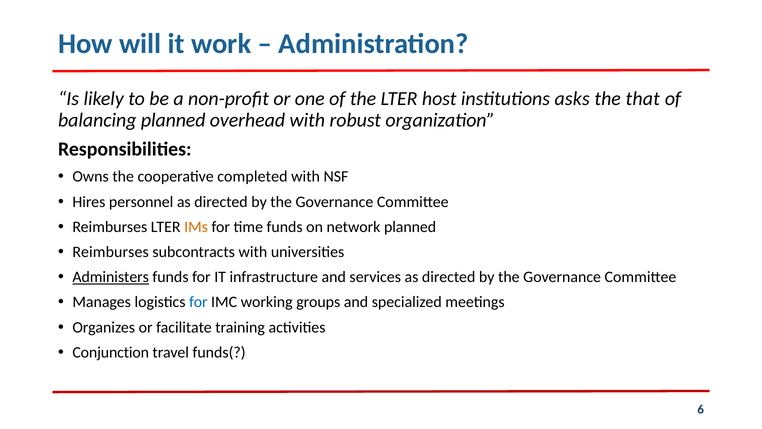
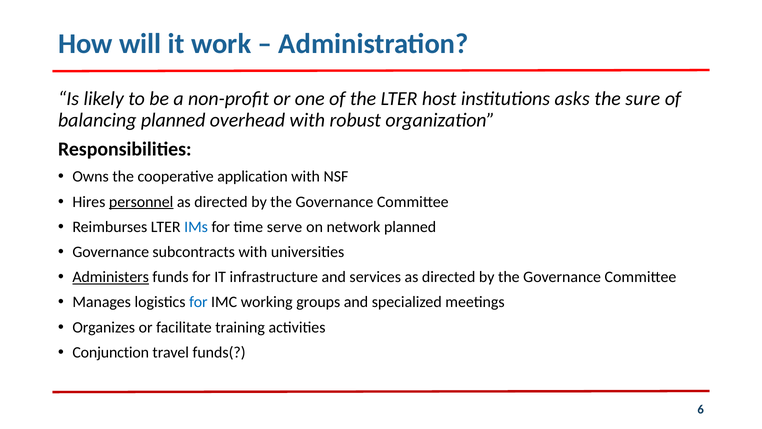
that: that -> sure
completed: completed -> application
personnel underline: none -> present
IMs colour: orange -> blue
time funds: funds -> serve
Reimburses at (111, 252): Reimburses -> Governance
